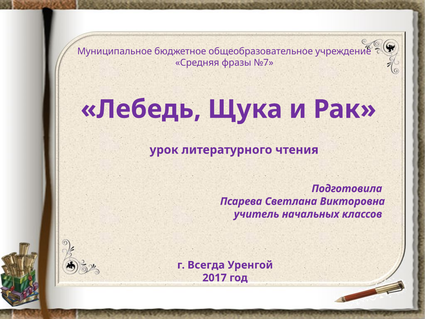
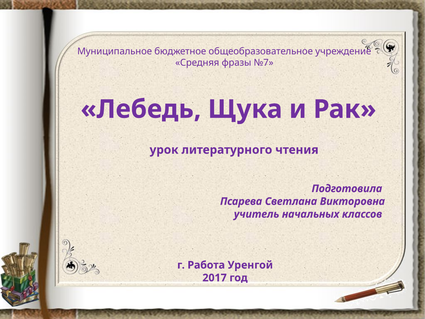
Всегда: Всегда -> Работа
